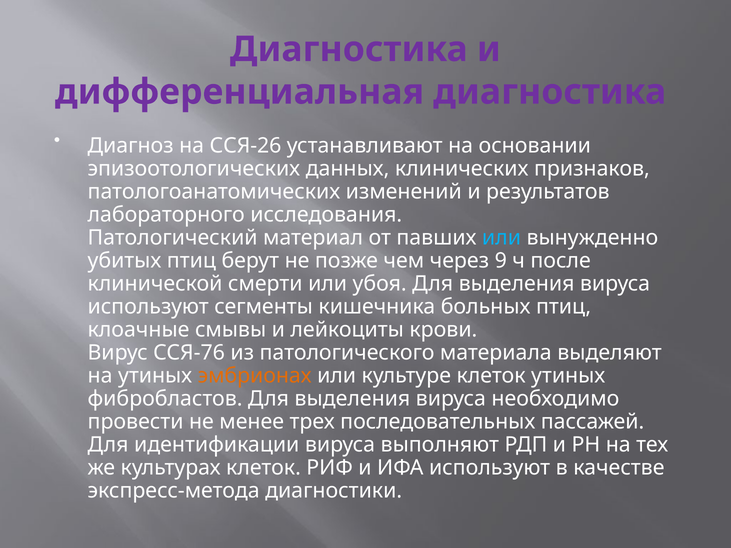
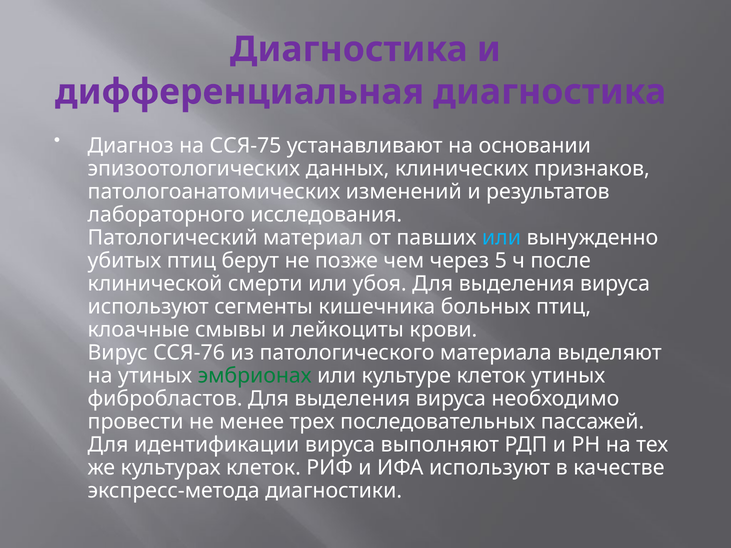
ССЯ-26: ССЯ-26 -> ССЯ-75
9: 9 -> 5
эмбрионах colour: orange -> green
